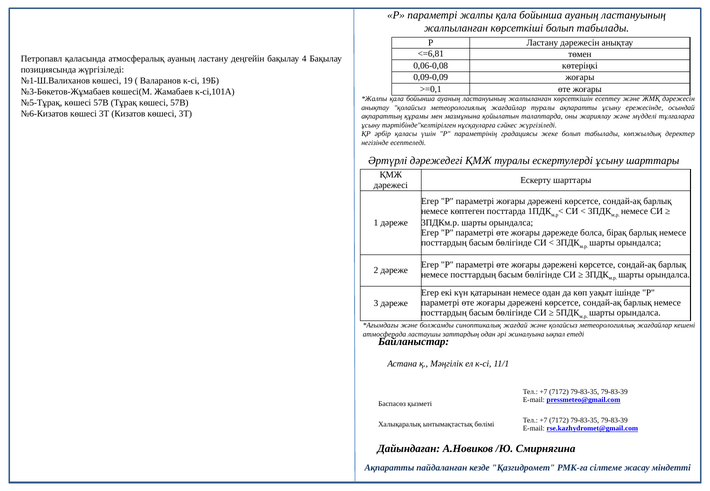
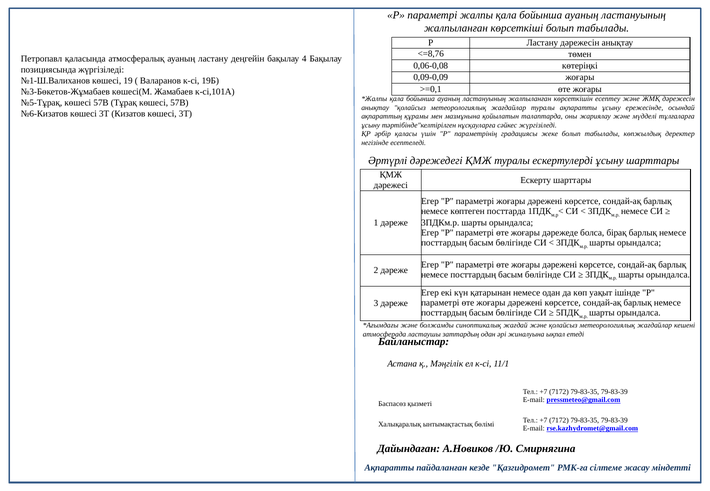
<=6,81: <=6,81 -> <=8,76
